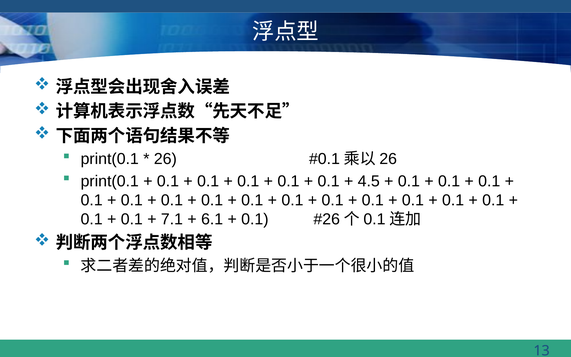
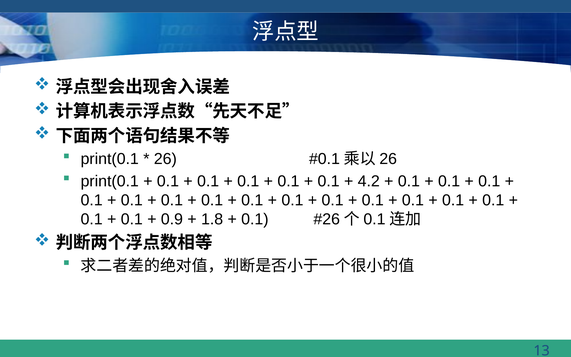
4.5: 4.5 -> 4.2
7.1: 7.1 -> 0.9
6.1: 6.1 -> 1.8
